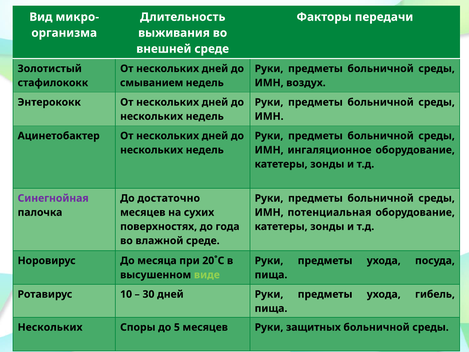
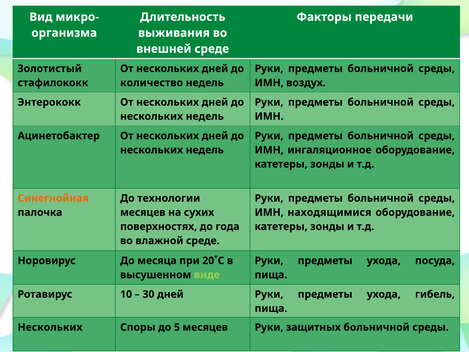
смыванием: смыванием -> количество
Синегнойная colour: purple -> orange
достаточно: достаточно -> технологии
потенциальная: потенциальная -> находящимися
